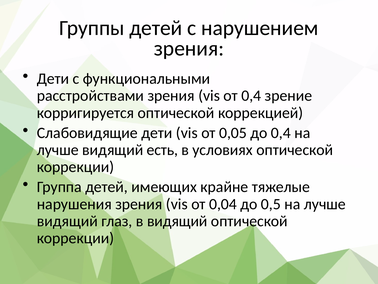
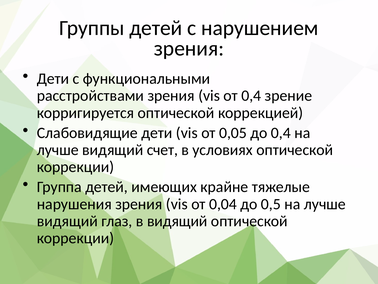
есть: есть -> счет
